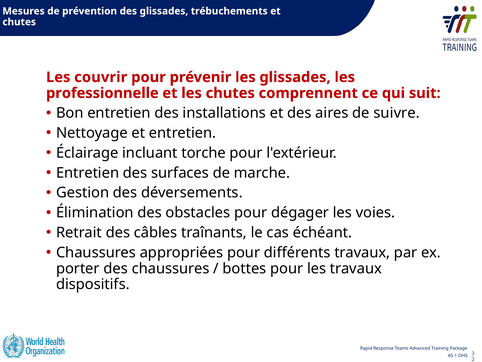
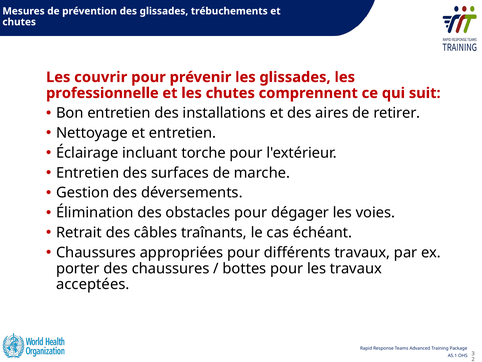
suivre: suivre -> retirer
dispositifs: dispositifs -> acceptées
